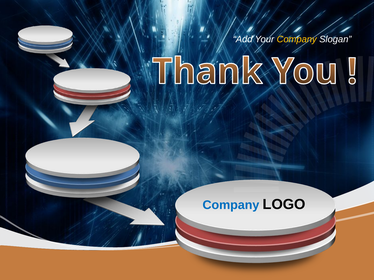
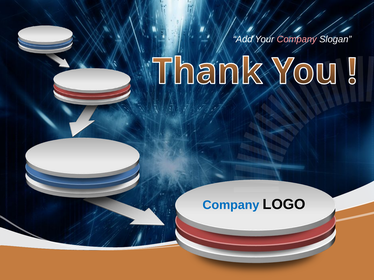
Company at (297, 39) colour: yellow -> pink
